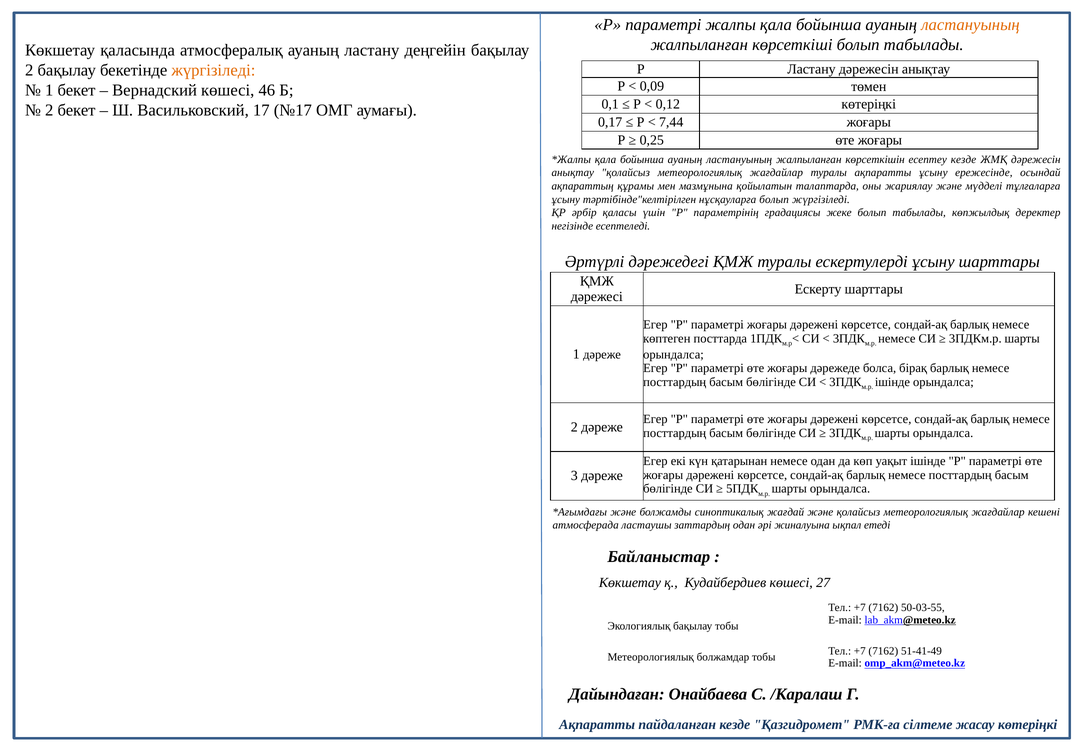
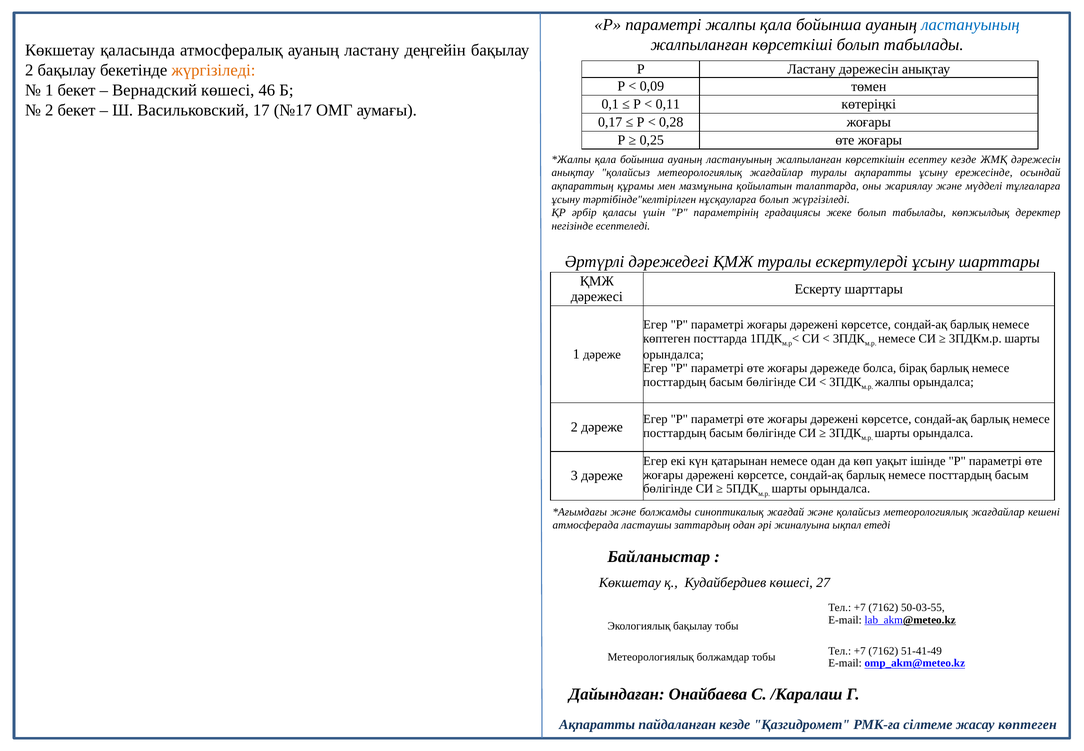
ластануының at (970, 25) colour: orange -> blue
0,12: 0,12 -> 0,11
7,44: 7,44 -> 0,28
ішінде at (892, 382): ішінде -> жалпы
жасау көтеріңкі: көтеріңкі -> көптеген
